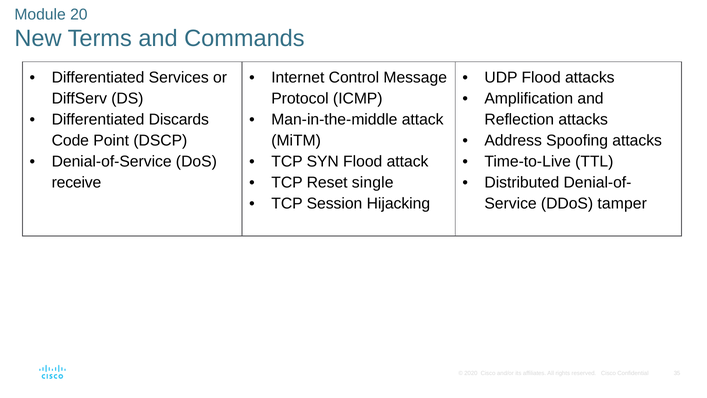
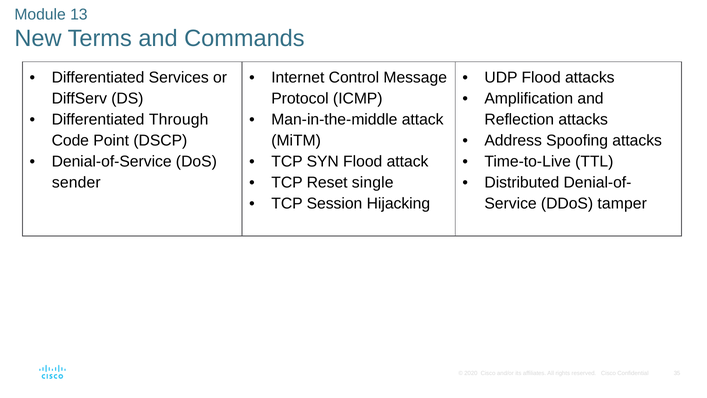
20: 20 -> 13
Discards: Discards -> Through
receive: receive -> sender
